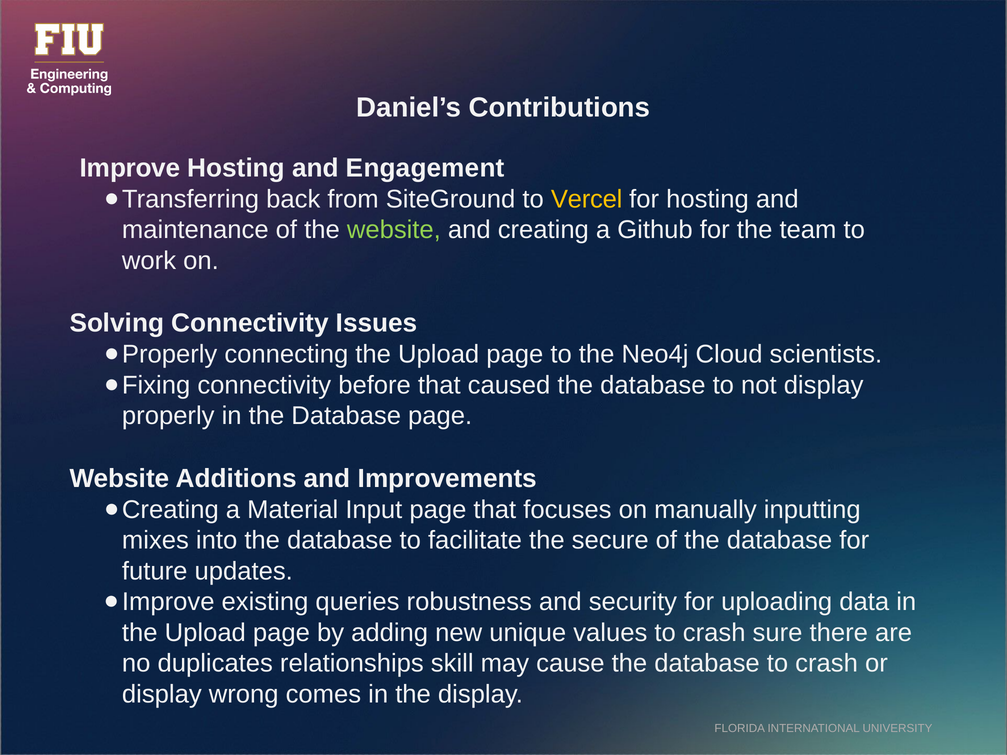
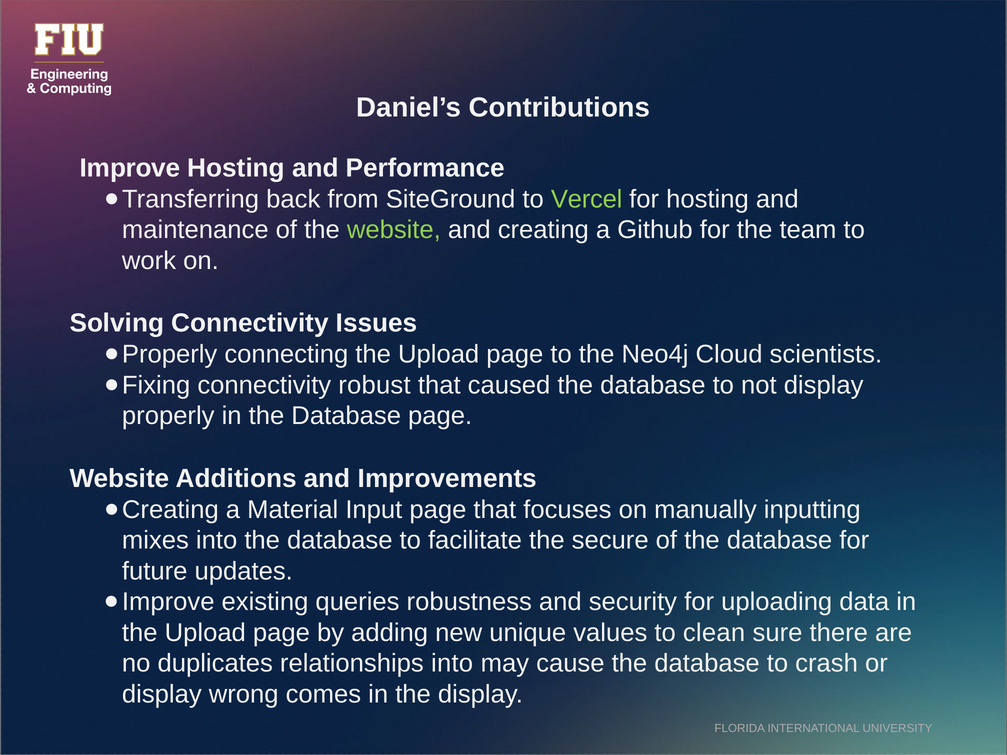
Engagement: Engagement -> Performance
Vercel colour: yellow -> light green
before: before -> robust
values to crash: crash -> clean
relationships skill: skill -> into
